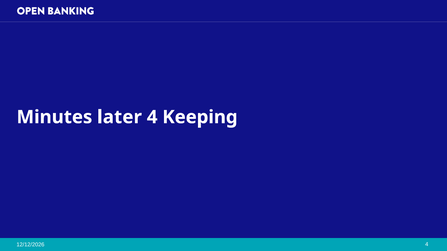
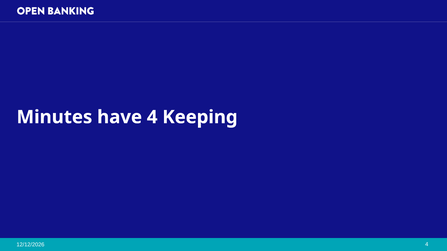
later: later -> have
